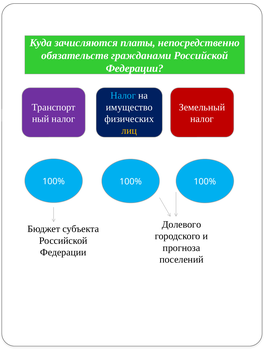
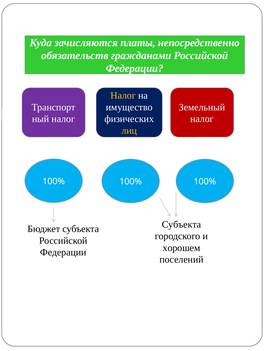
Налог at (123, 96) colour: light blue -> yellow
Долевого at (181, 225): Долевого -> Субъекта
прогноза: прогноза -> хорошем
